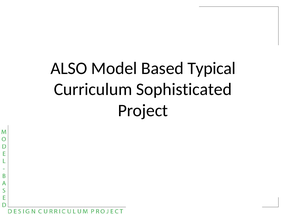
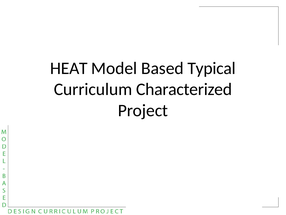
ALSO: ALSO -> HEAT
Sophisticated: Sophisticated -> Characterized
